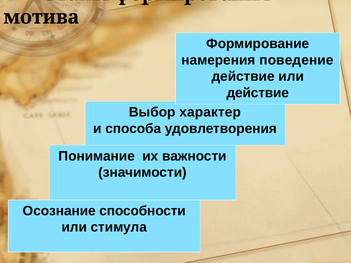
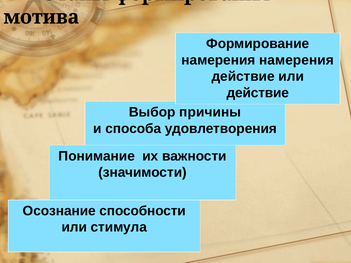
намерения поведение: поведение -> намерения
характер: характер -> причины
